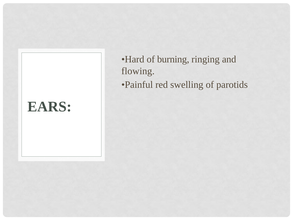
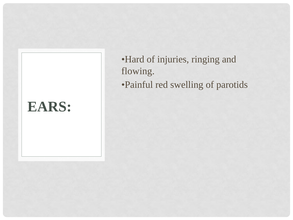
burning: burning -> injuries
